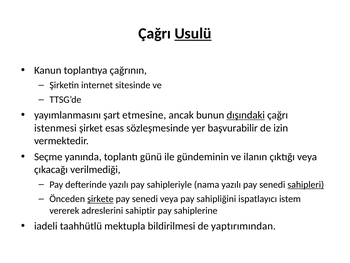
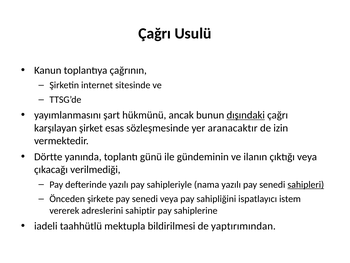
Usulü underline: present -> none
etmesine: etmesine -> hükmünü
istenmesi: istenmesi -> karşılayan
başvurabilir: başvurabilir -> aranacaktır
Seçme: Seçme -> Dörtte
şirkete underline: present -> none
